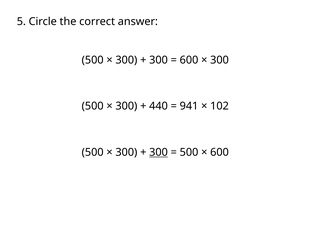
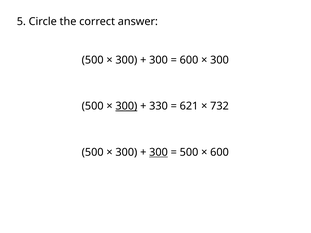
300 at (126, 106) underline: none -> present
440: 440 -> 330
941: 941 -> 621
102: 102 -> 732
